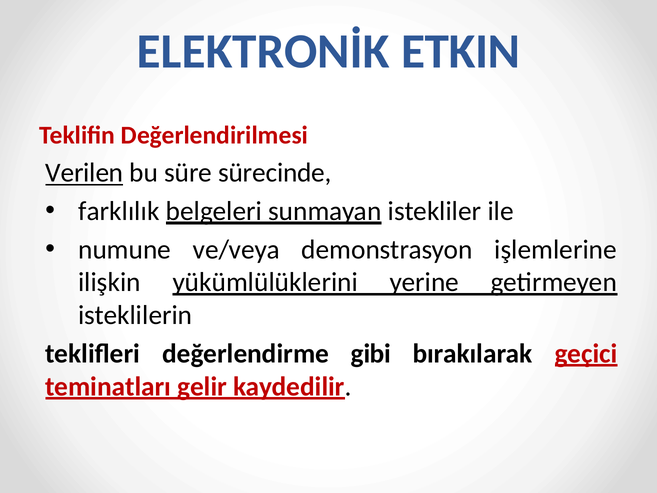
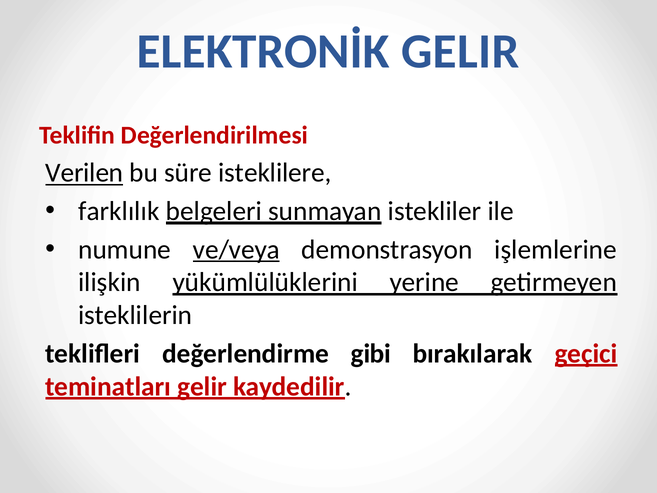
ELEKTRONİK ETKIN: ETKIN -> GELIR
sürecinde: sürecinde -> isteklilere
ve/veya underline: none -> present
